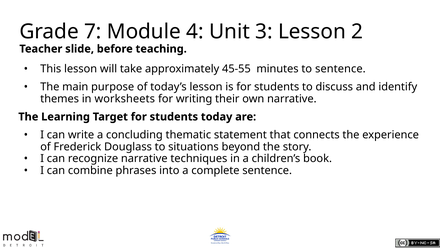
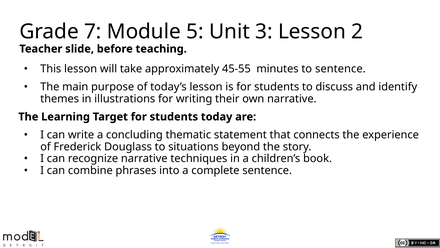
4: 4 -> 5
worksheets: worksheets -> illustrations
